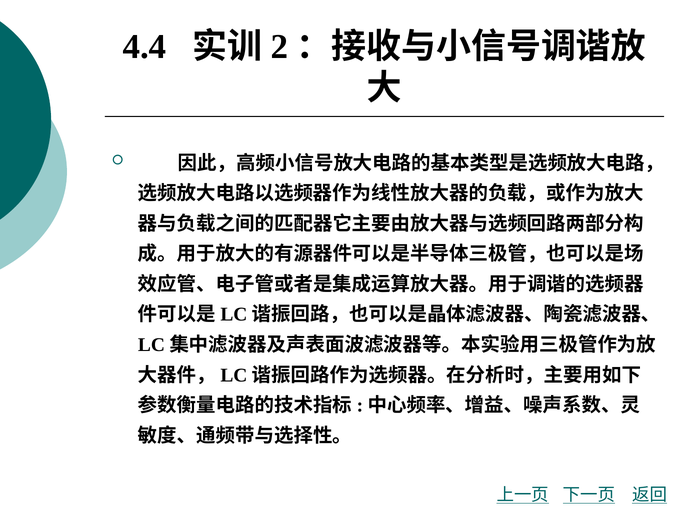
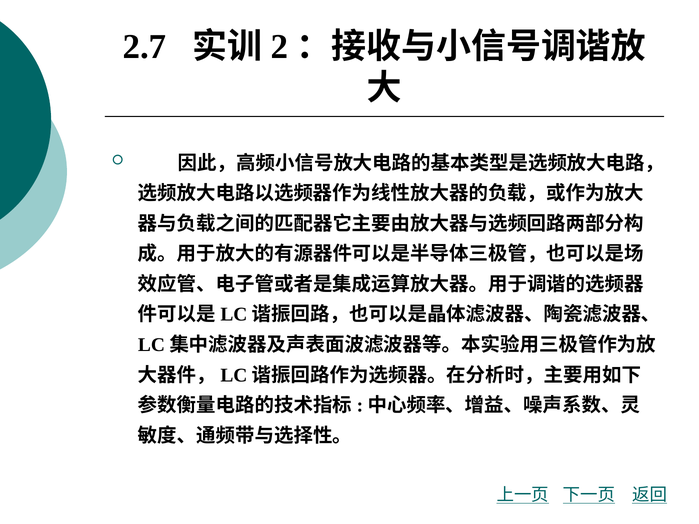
4.4: 4.4 -> 2.7
